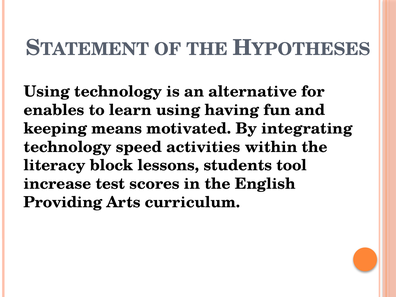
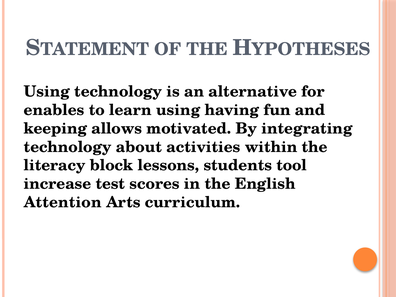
means: means -> allows
speed: speed -> about
Providing: Providing -> Attention
